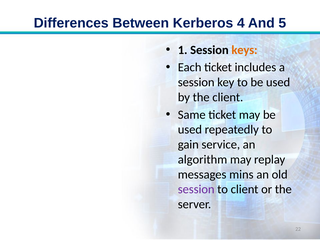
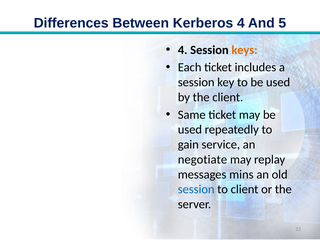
1 at (183, 50): 1 -> 4
algorithm: algorithm -> negotiate
session at (196, 189) colour: purple -> blue
